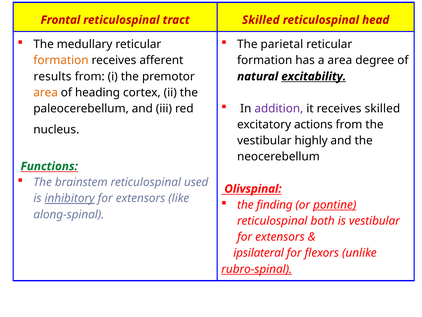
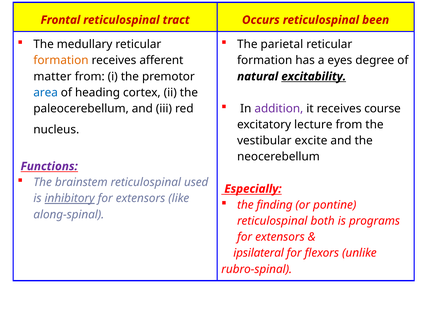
tract Skilled: Skilled -> Occurs
head: head -> been
a area: area -> eyes
results: results -> matter
area at (46, 92) colour: orange -> blue
receives skilled: skilled -> course
actions: actions -> lecture
highly: highly -> excite
Functions colour: green -> purple
Olivspinal: Olivspinal -> Especially
pontine underline: present -> none
is vestibular: vestibular -> programs
rubro-spinal underline: present -> none
